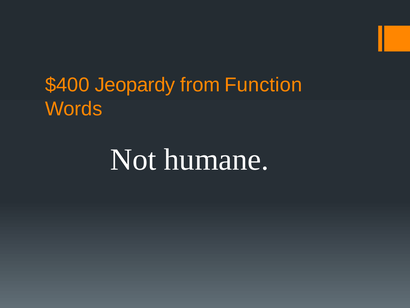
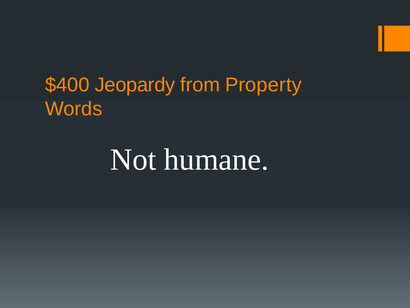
Function: Function -> Property
